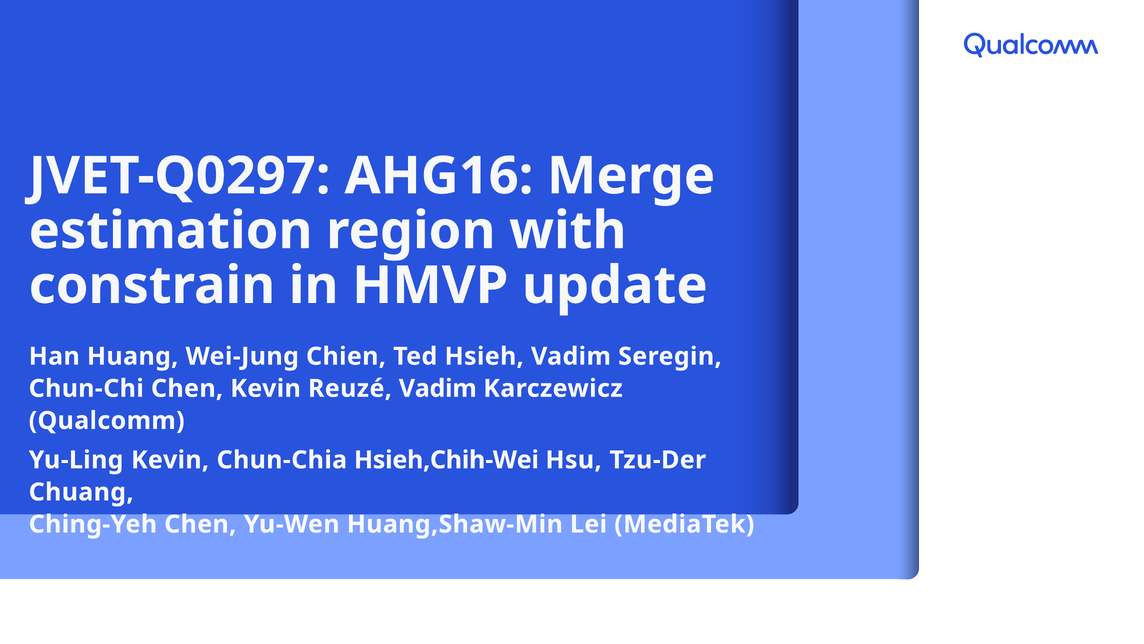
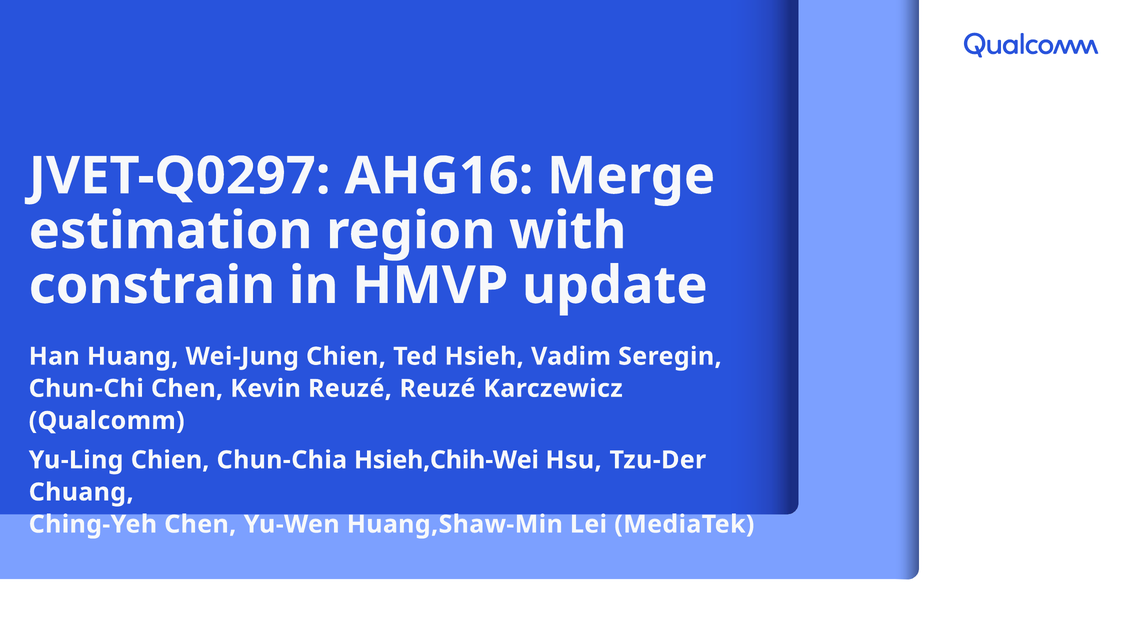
Reuzé Vadim: Vadim -> Reuzé
Kevin at (170, 460): Kevin -> Chien
